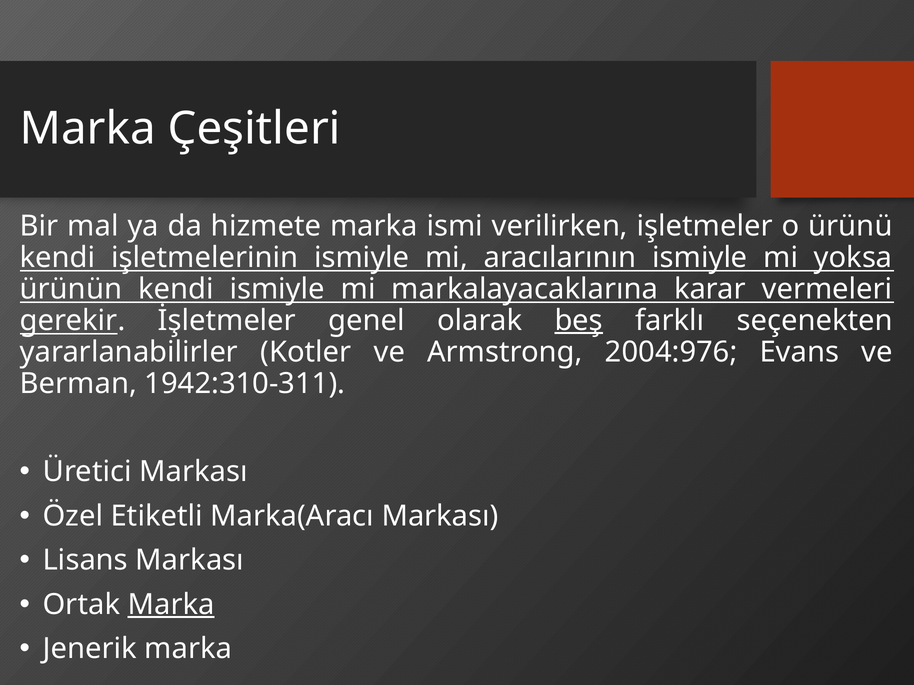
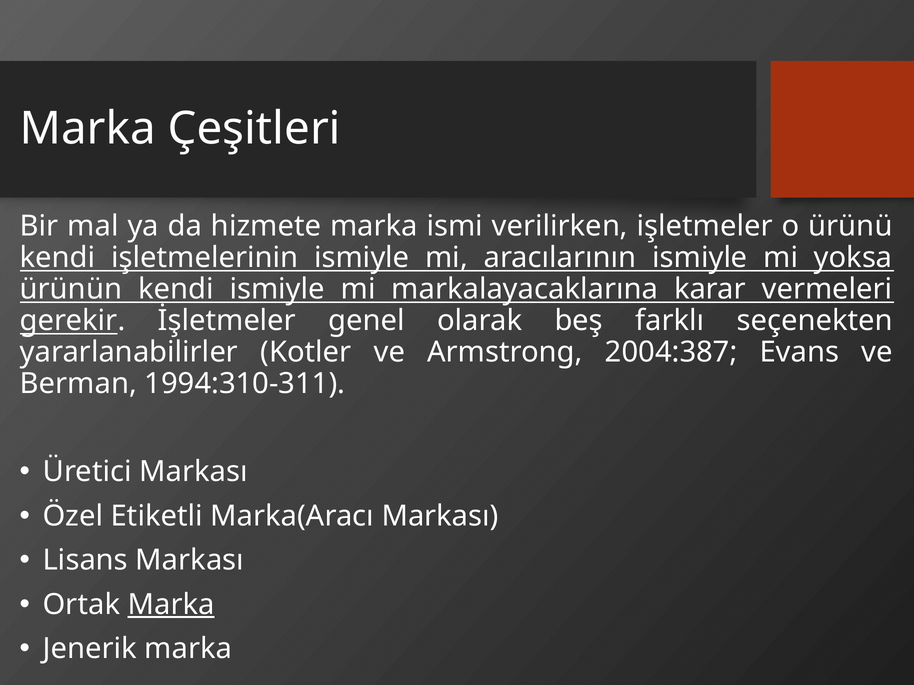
beş underline: present -> none
2004:976: 2004:976 -> 2004:387
1942:310-311: 1942:310-311 -> 1994:310-311
